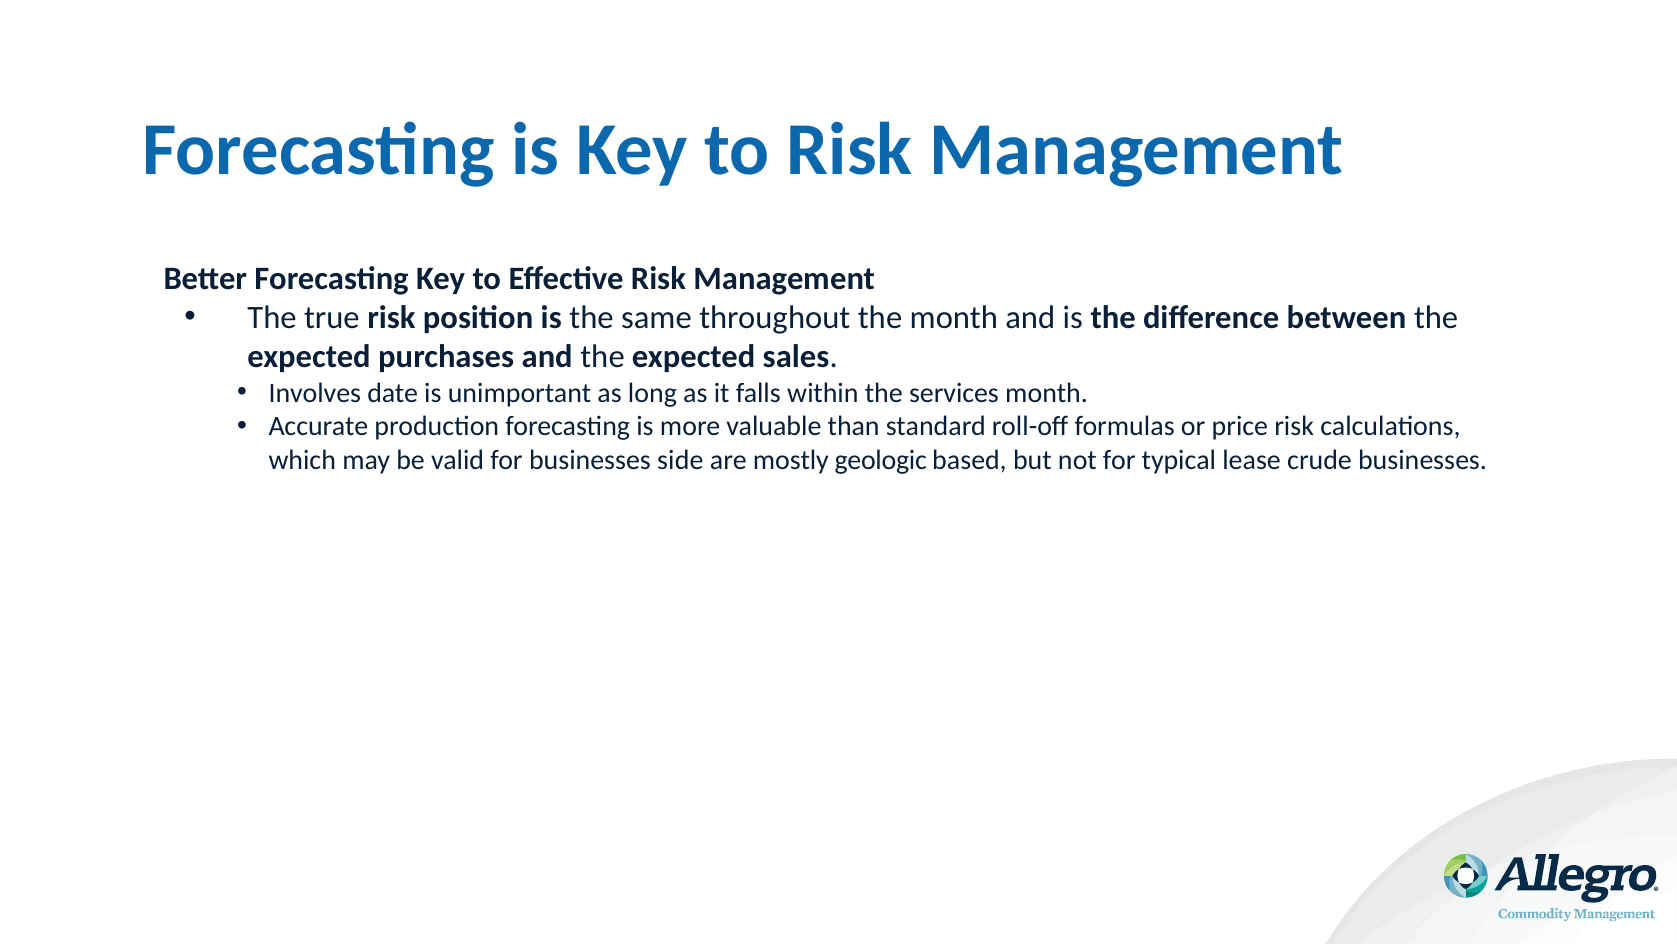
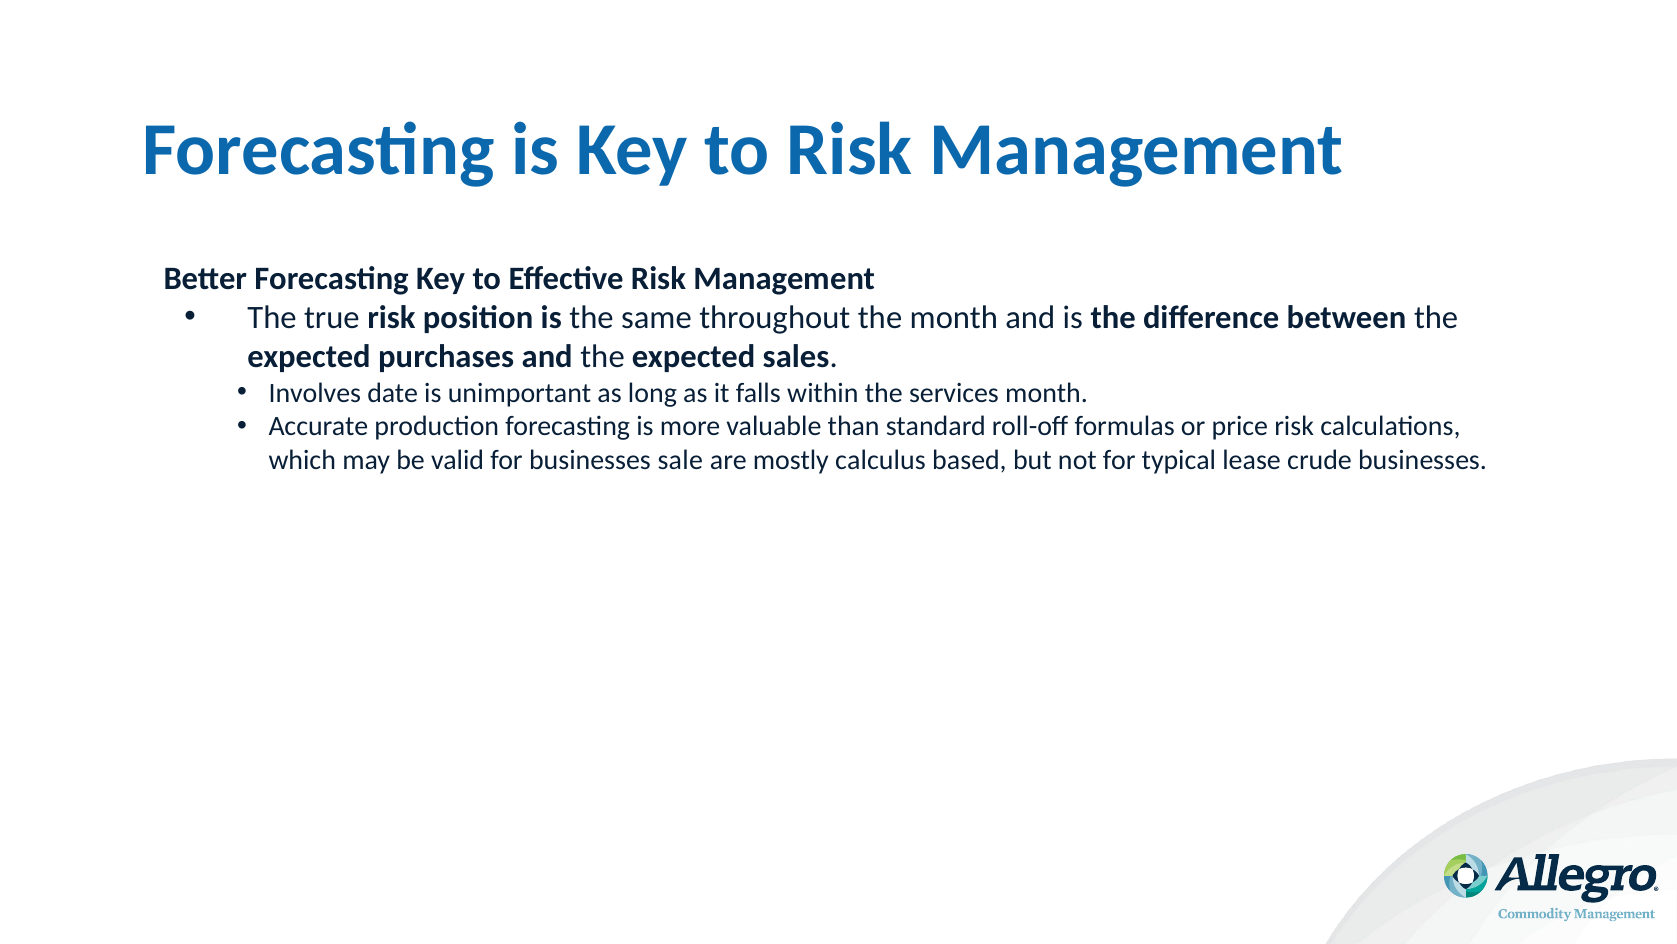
side: side -> sale
geologic: geologic -> calculus
